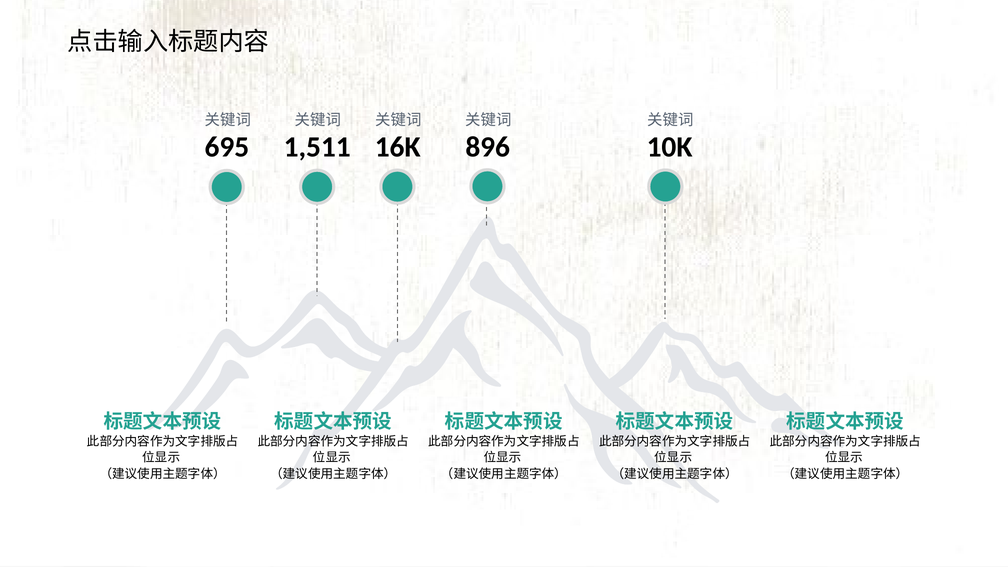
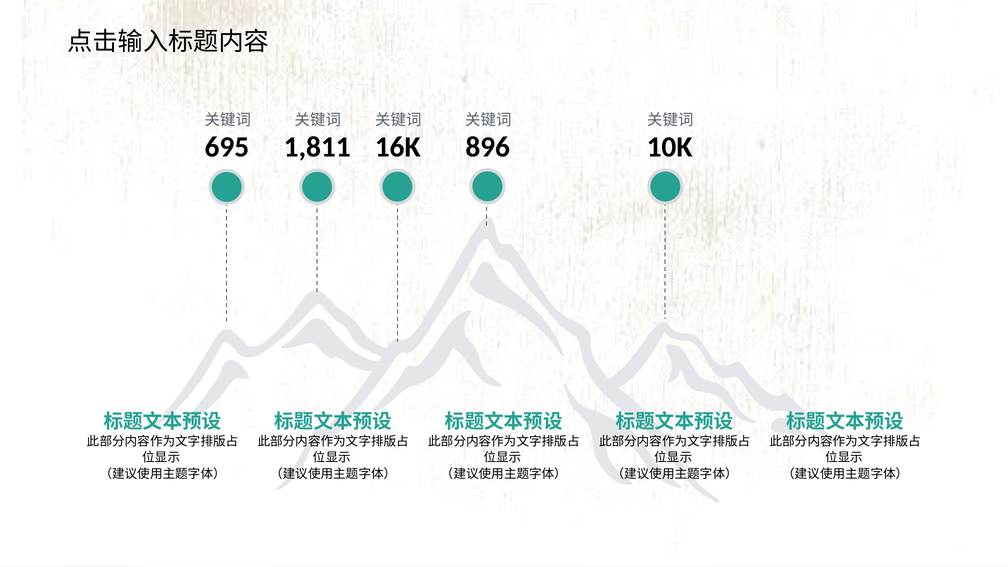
1,511: 1,511 -> 1,811
